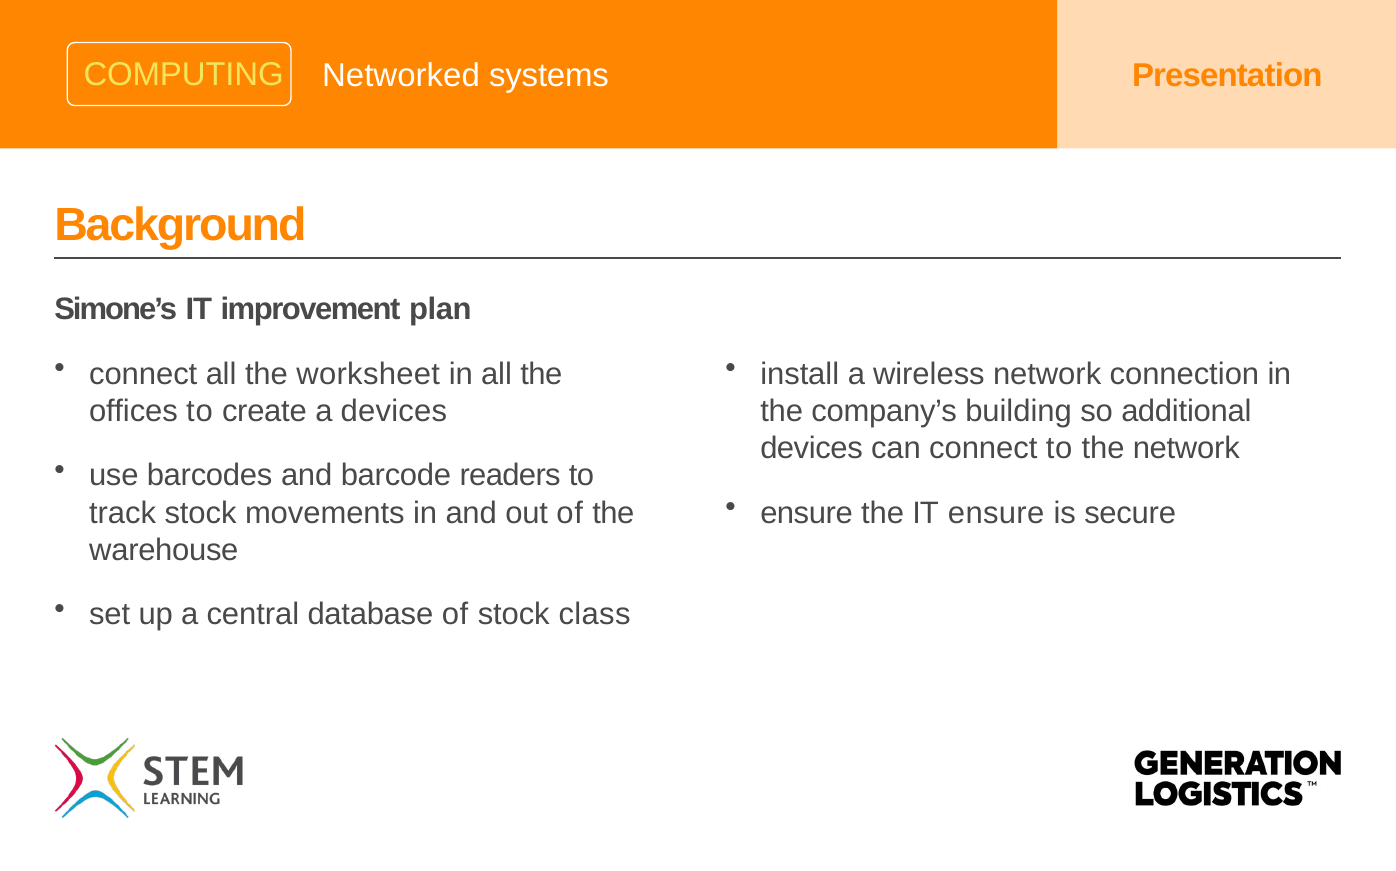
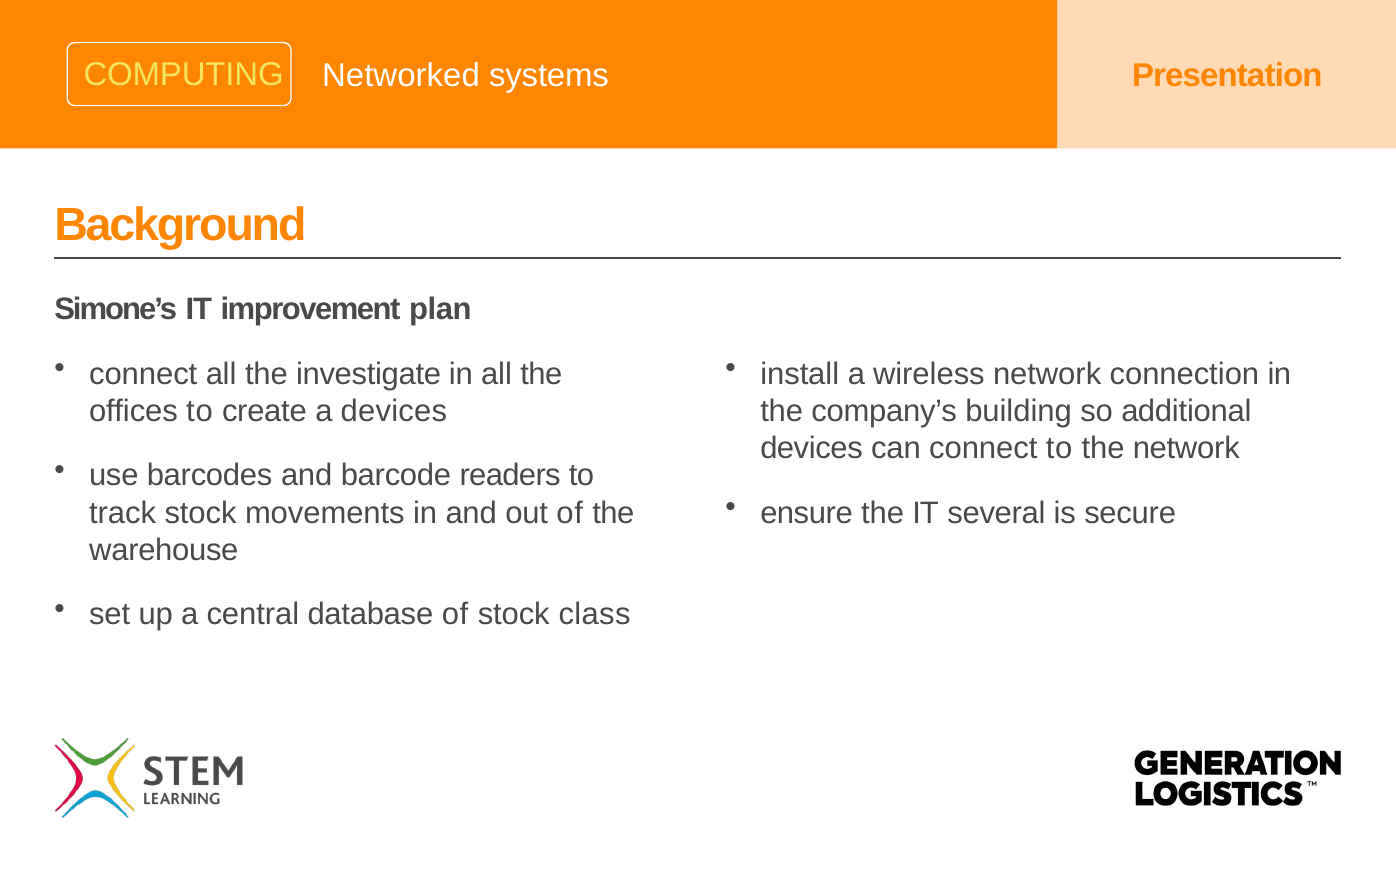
worksheet: worksheet -> investigate
IT ensure: ensure -> several
